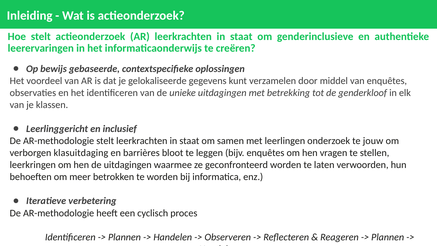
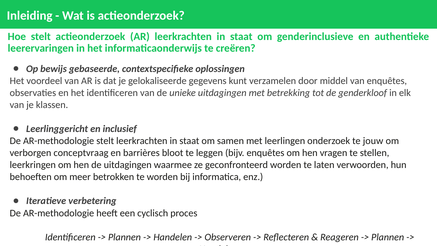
klasuitdaging: klasuitdaging -> conceptvraag
